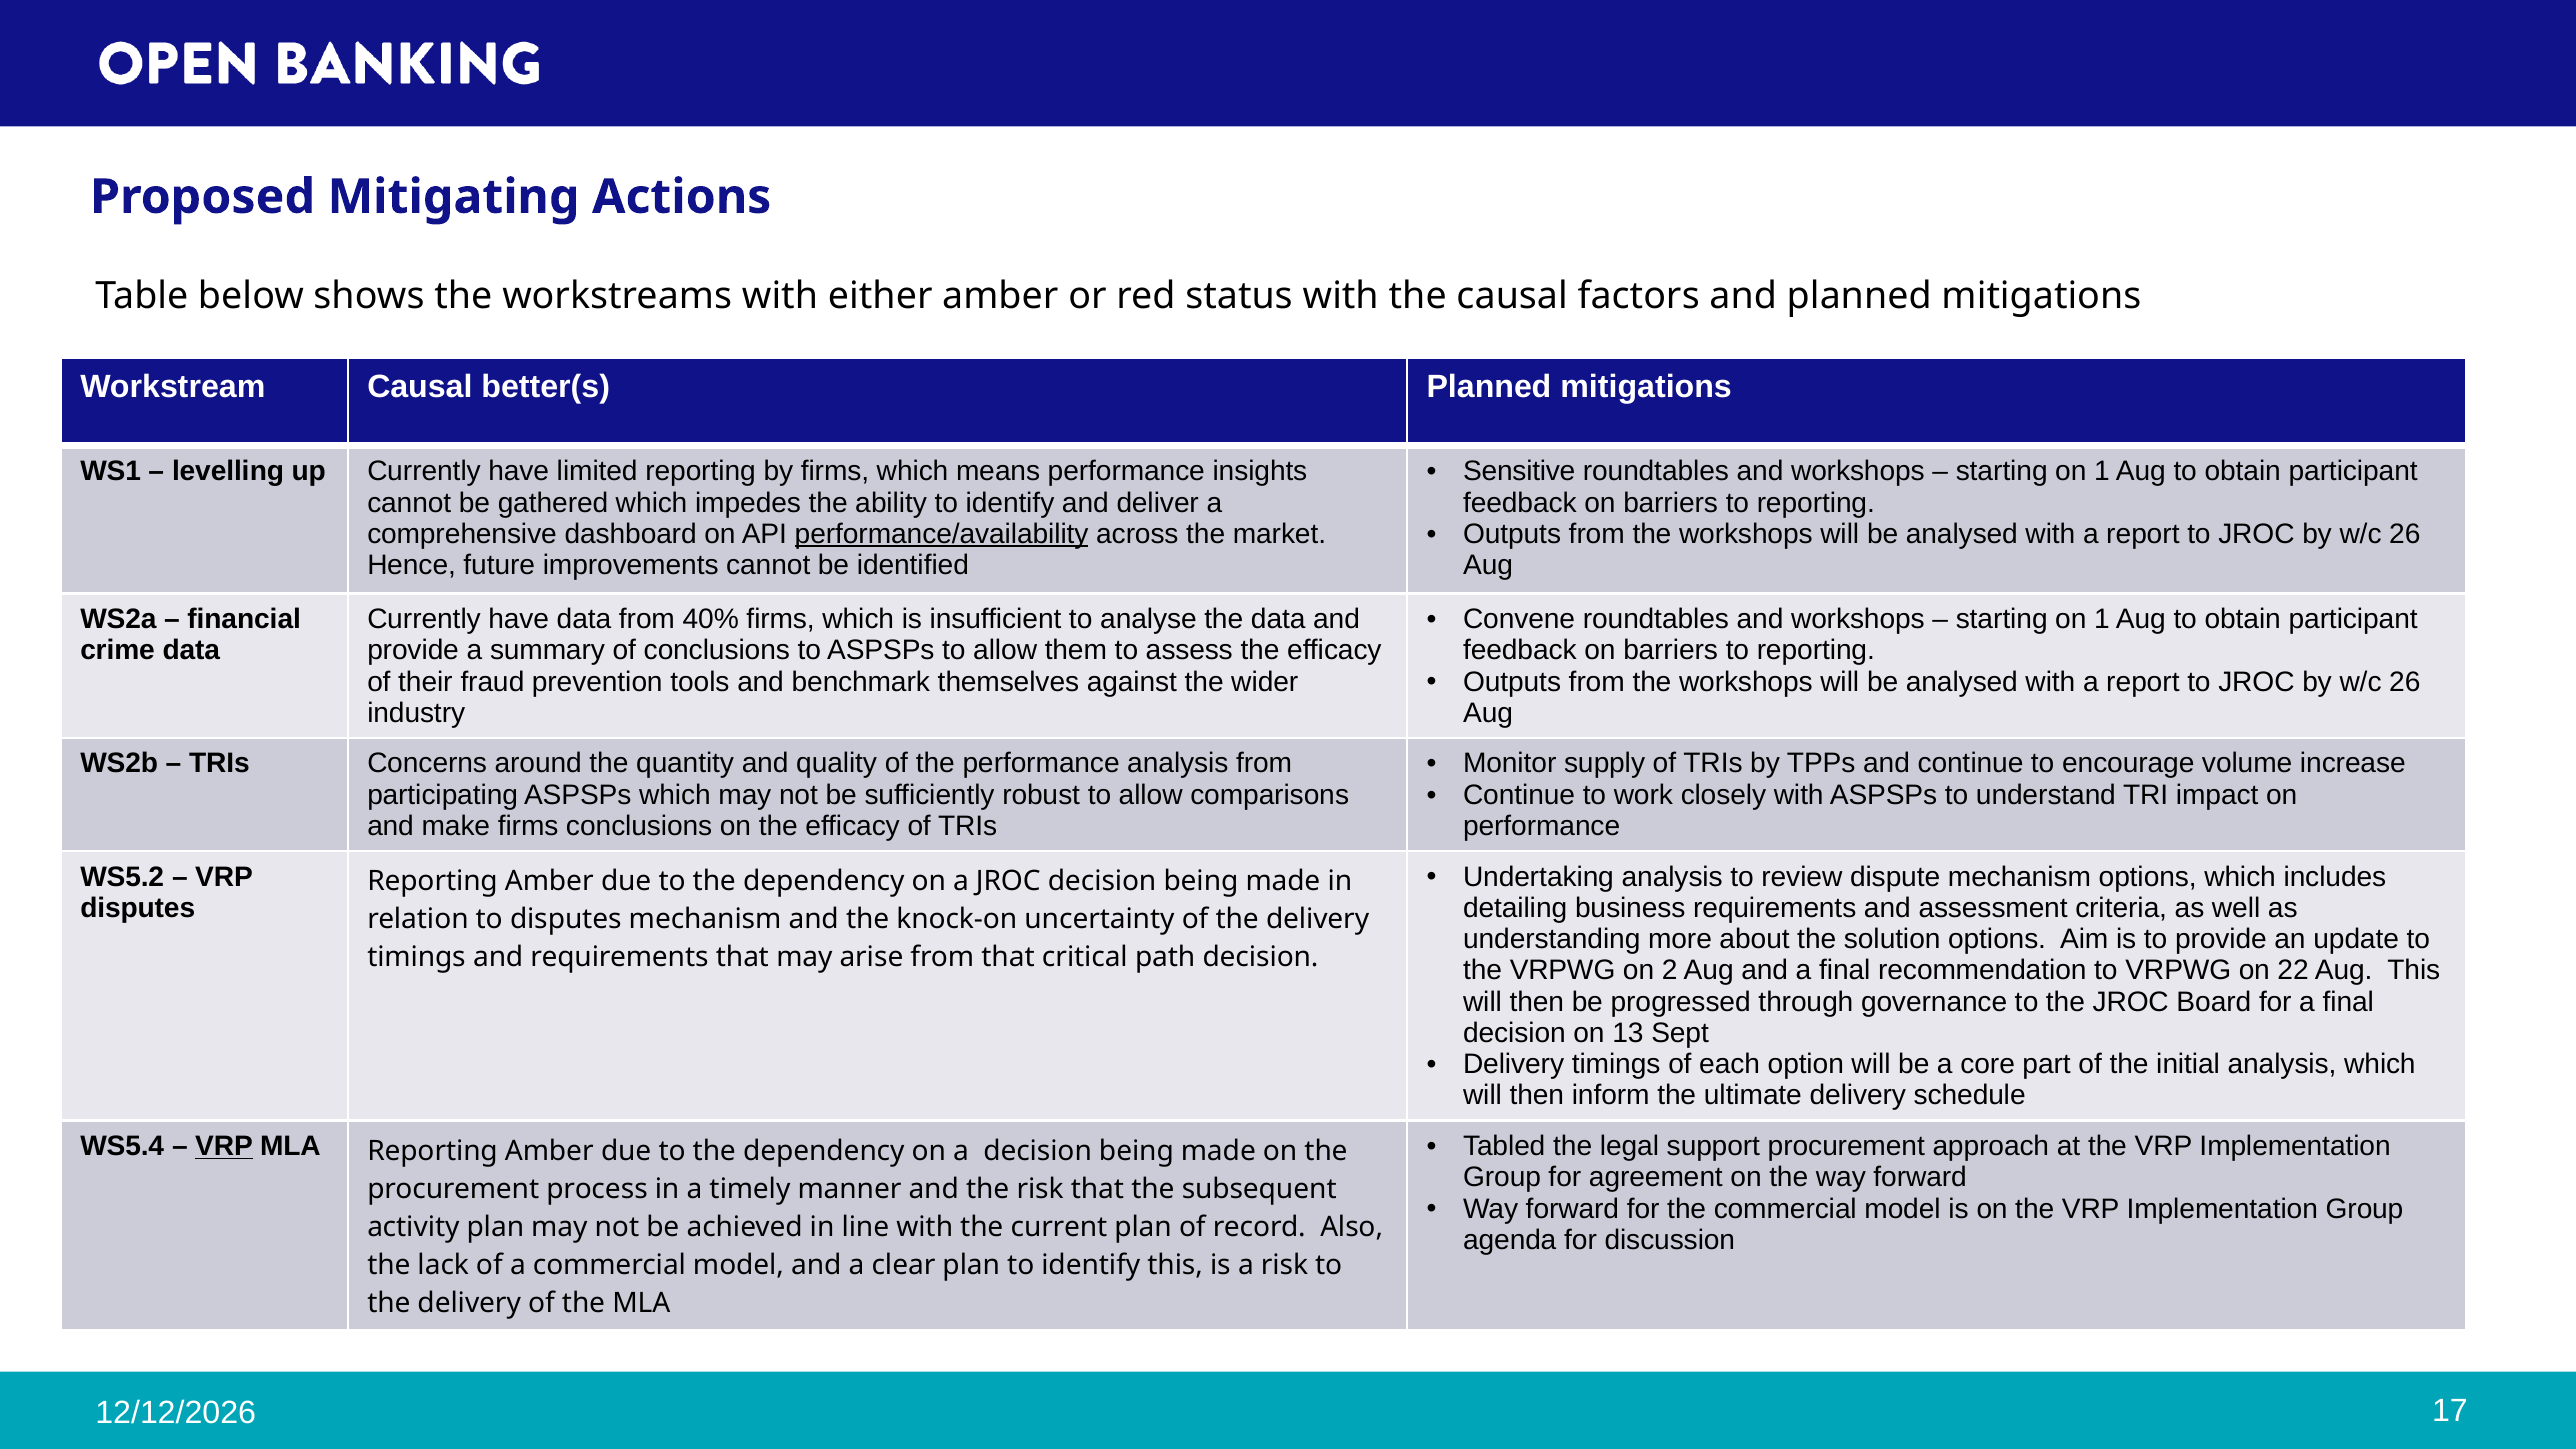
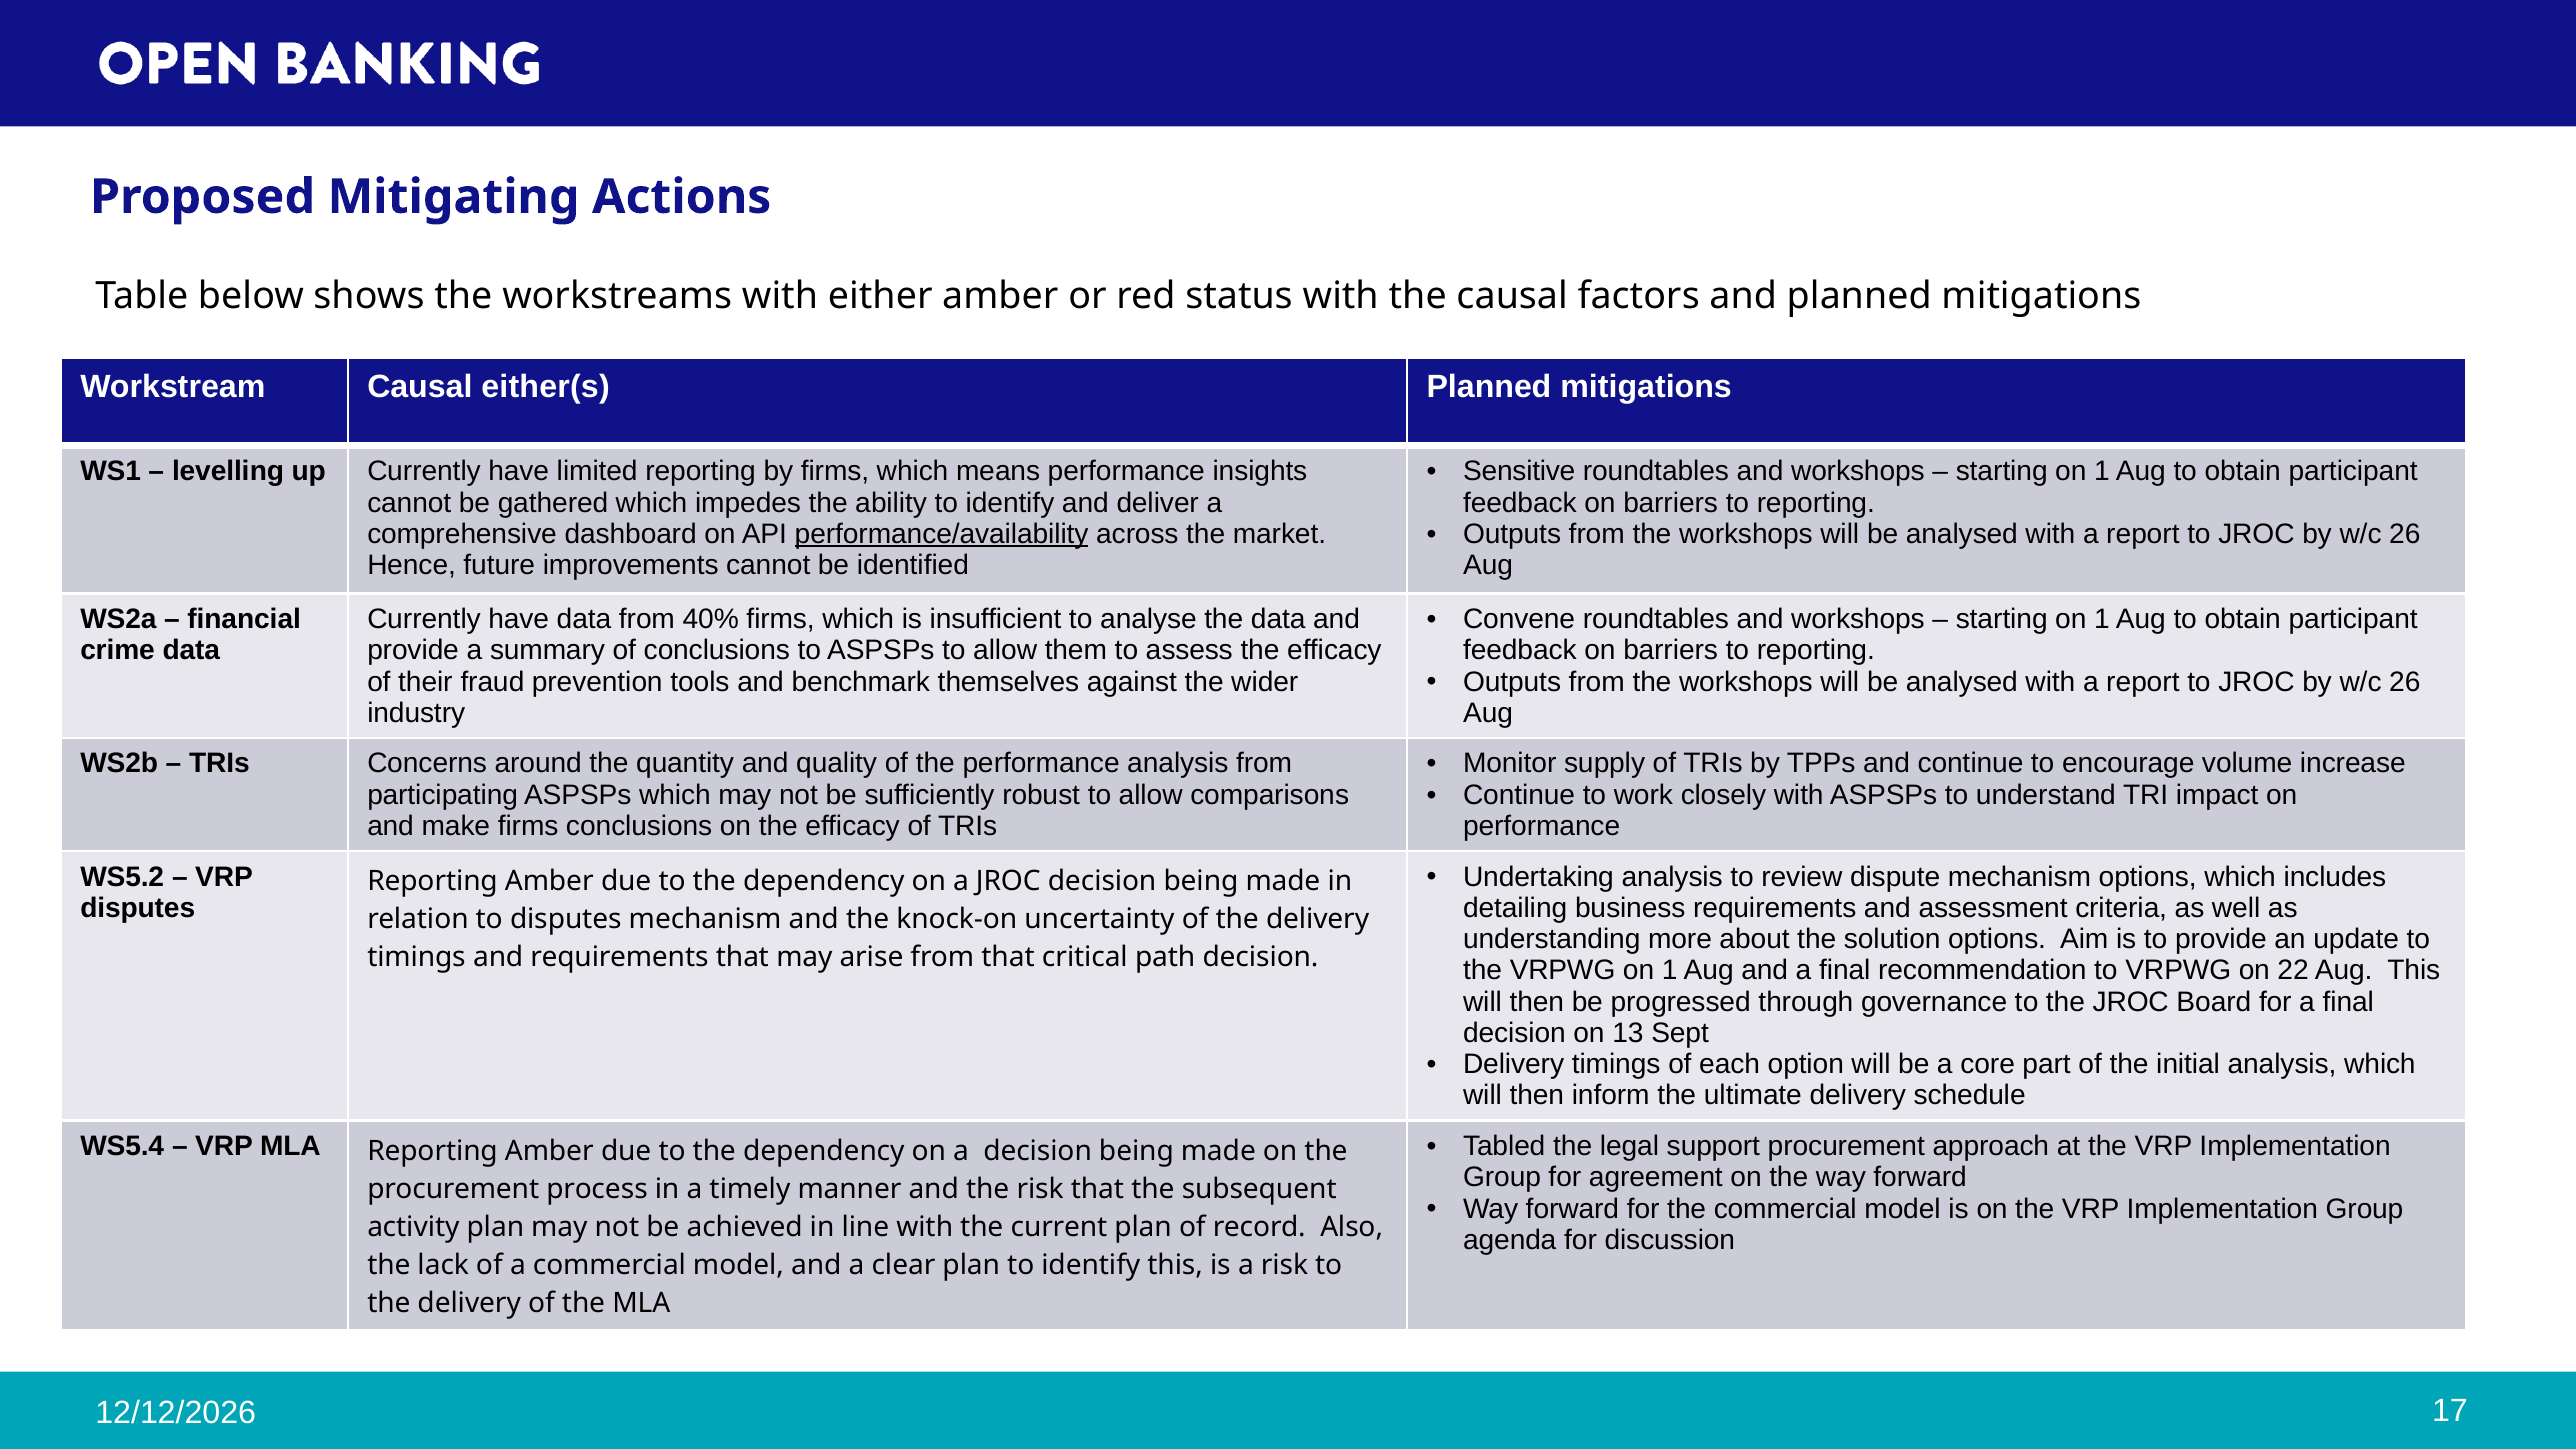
better(s: better(s -> either(s
VRPWG on 2: 2 -> 1
VRP at (224, 1146) underline: present -> none
